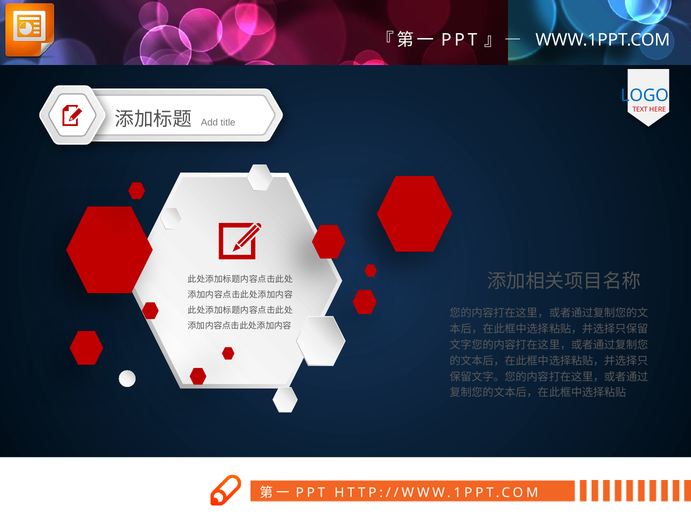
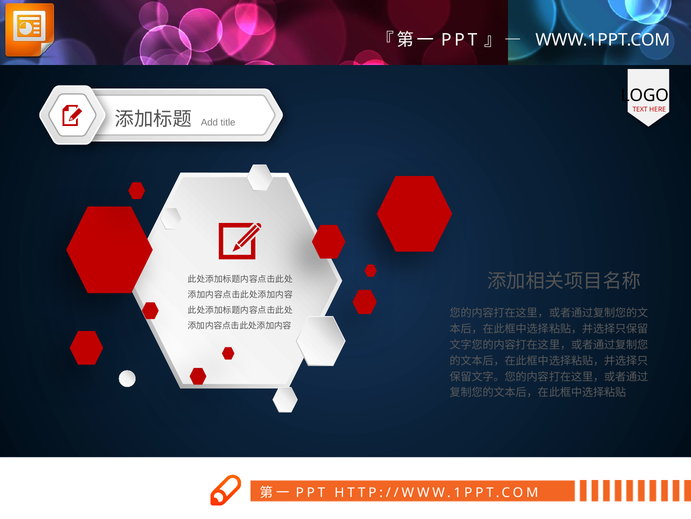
LOGO colour: blue -> black
